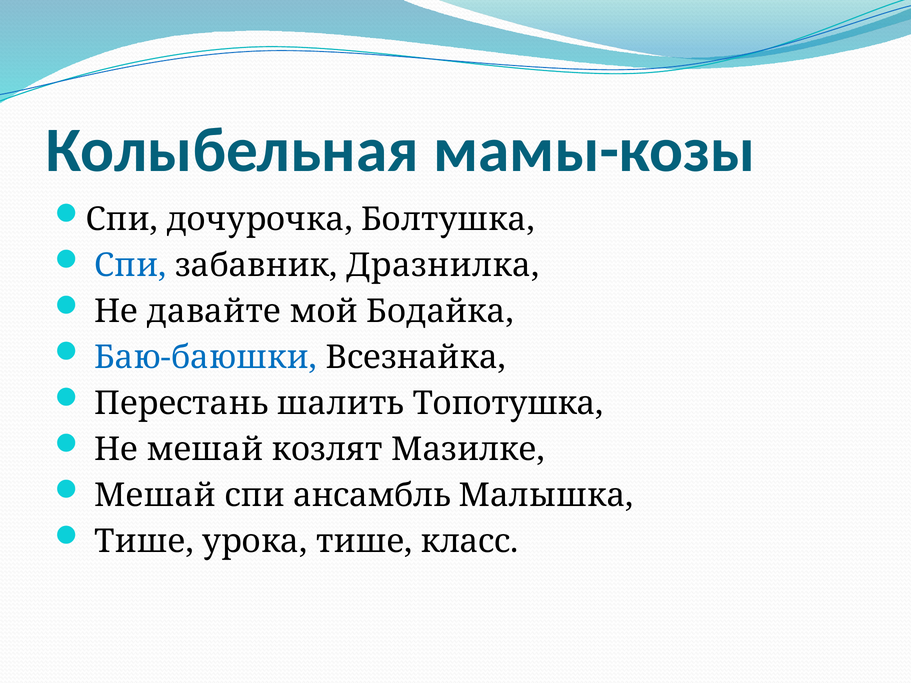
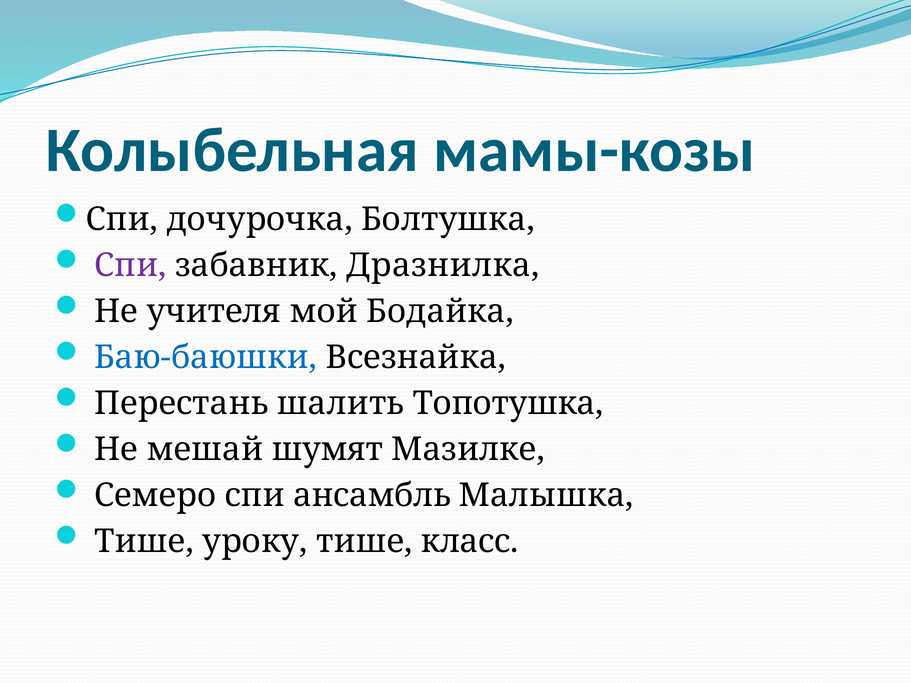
Спи at (130, 265) colour: blue -> purple
давайте: давайте -> учителя
козлят: козлят -> шумят
Мешай at (155, 495): Мешай -> Семеро
урока: урока -> уроку
